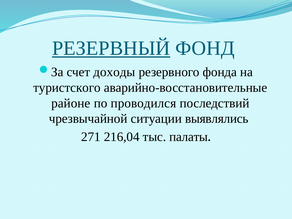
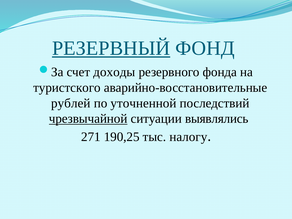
районе: районе -> рублей
проводился: проводился -> уточненной
чрезвычайной underline: none -> present
216,04: 216,04 -> 190,25
палаты: палаты -> налогу
